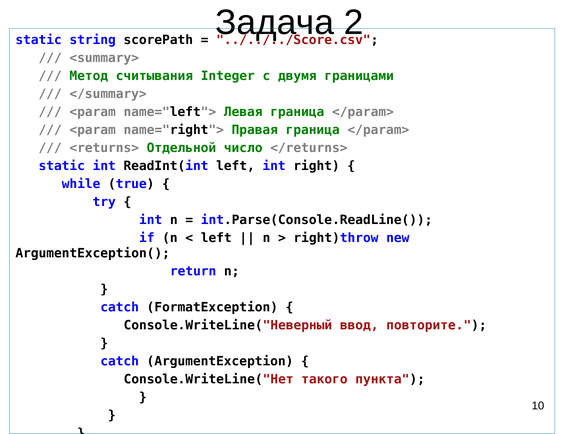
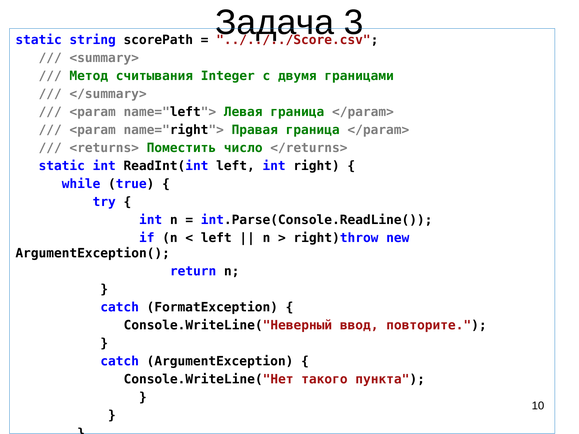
2: 2 -> 3
Отдельной: Отдельной -> Поместить
